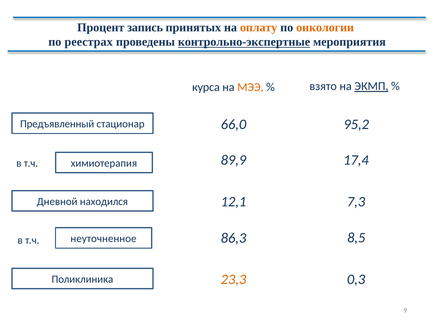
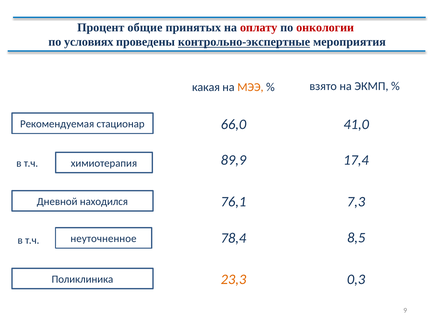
запись: запись -> общие
оплату colour: orange -> red
онкологии colour: orange -> red
реестрах: реестрах -> условиях
курса: курса -> какая
ЭКМП underline: present -> none
95,2: 95,2 -> 41,0
Предъявленный: Предъявленный -> Рекомендуемая
12,1: 12,1 -> 76,1
86,3: 86,3 -> 78,4
